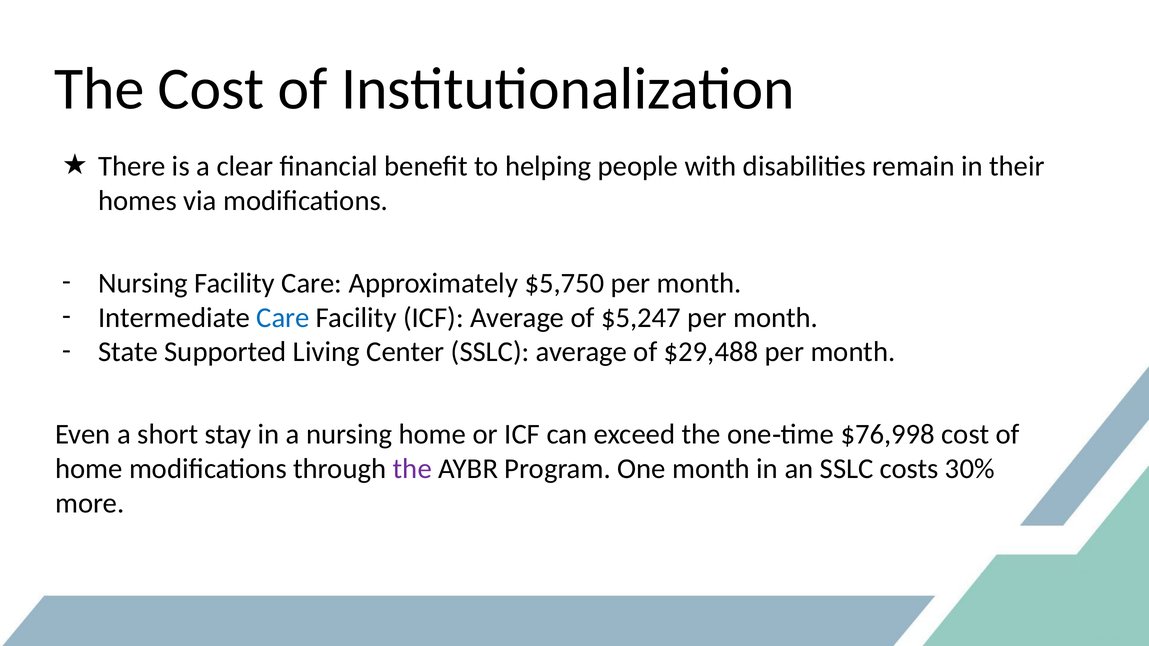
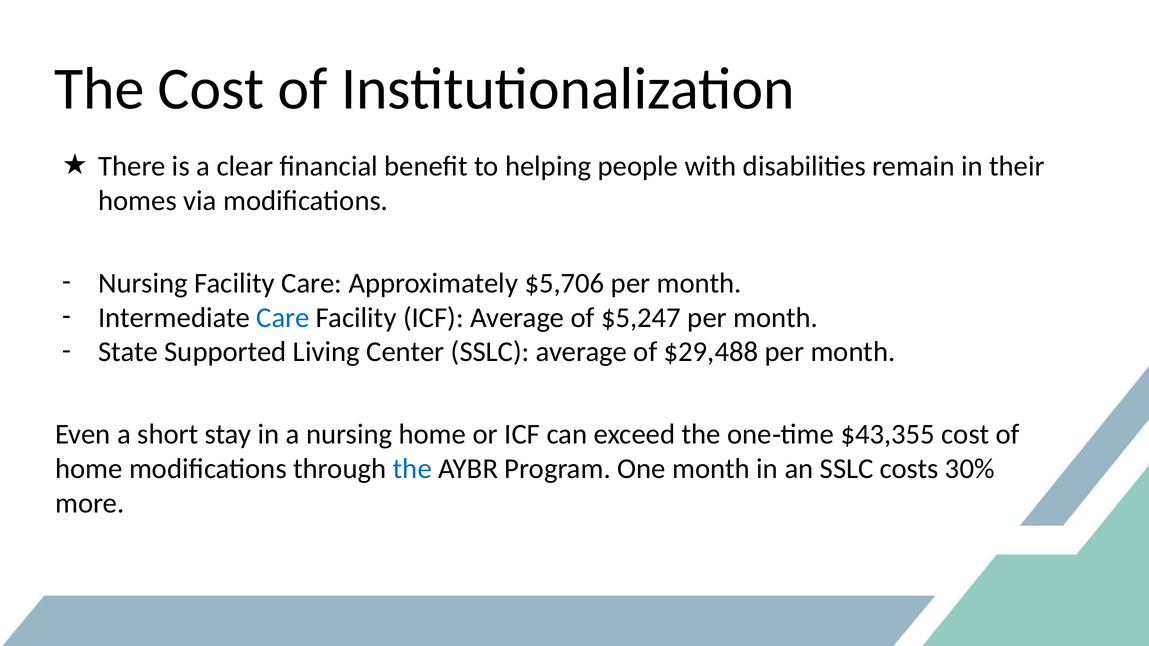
$5,750: $5,750 -> $5,706
$76,998: $76,998 -> $43,355
the at (412, 469) colour: purple -> blue
